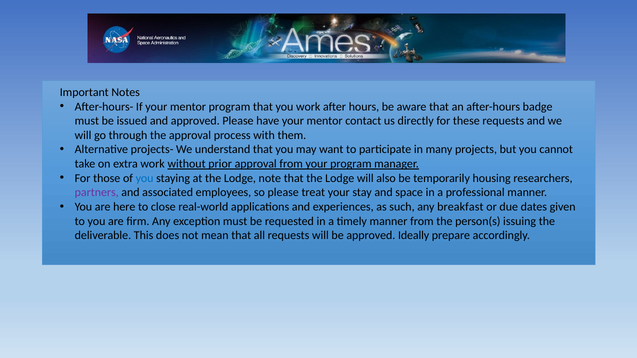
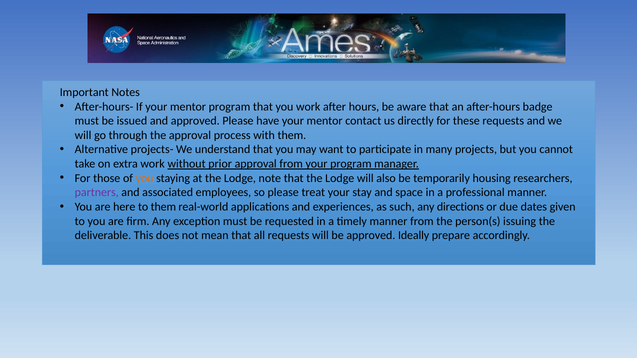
you at (145, 178) colour: blue -> orange
to close: close -> them
breakfast: breakfast -> directions
